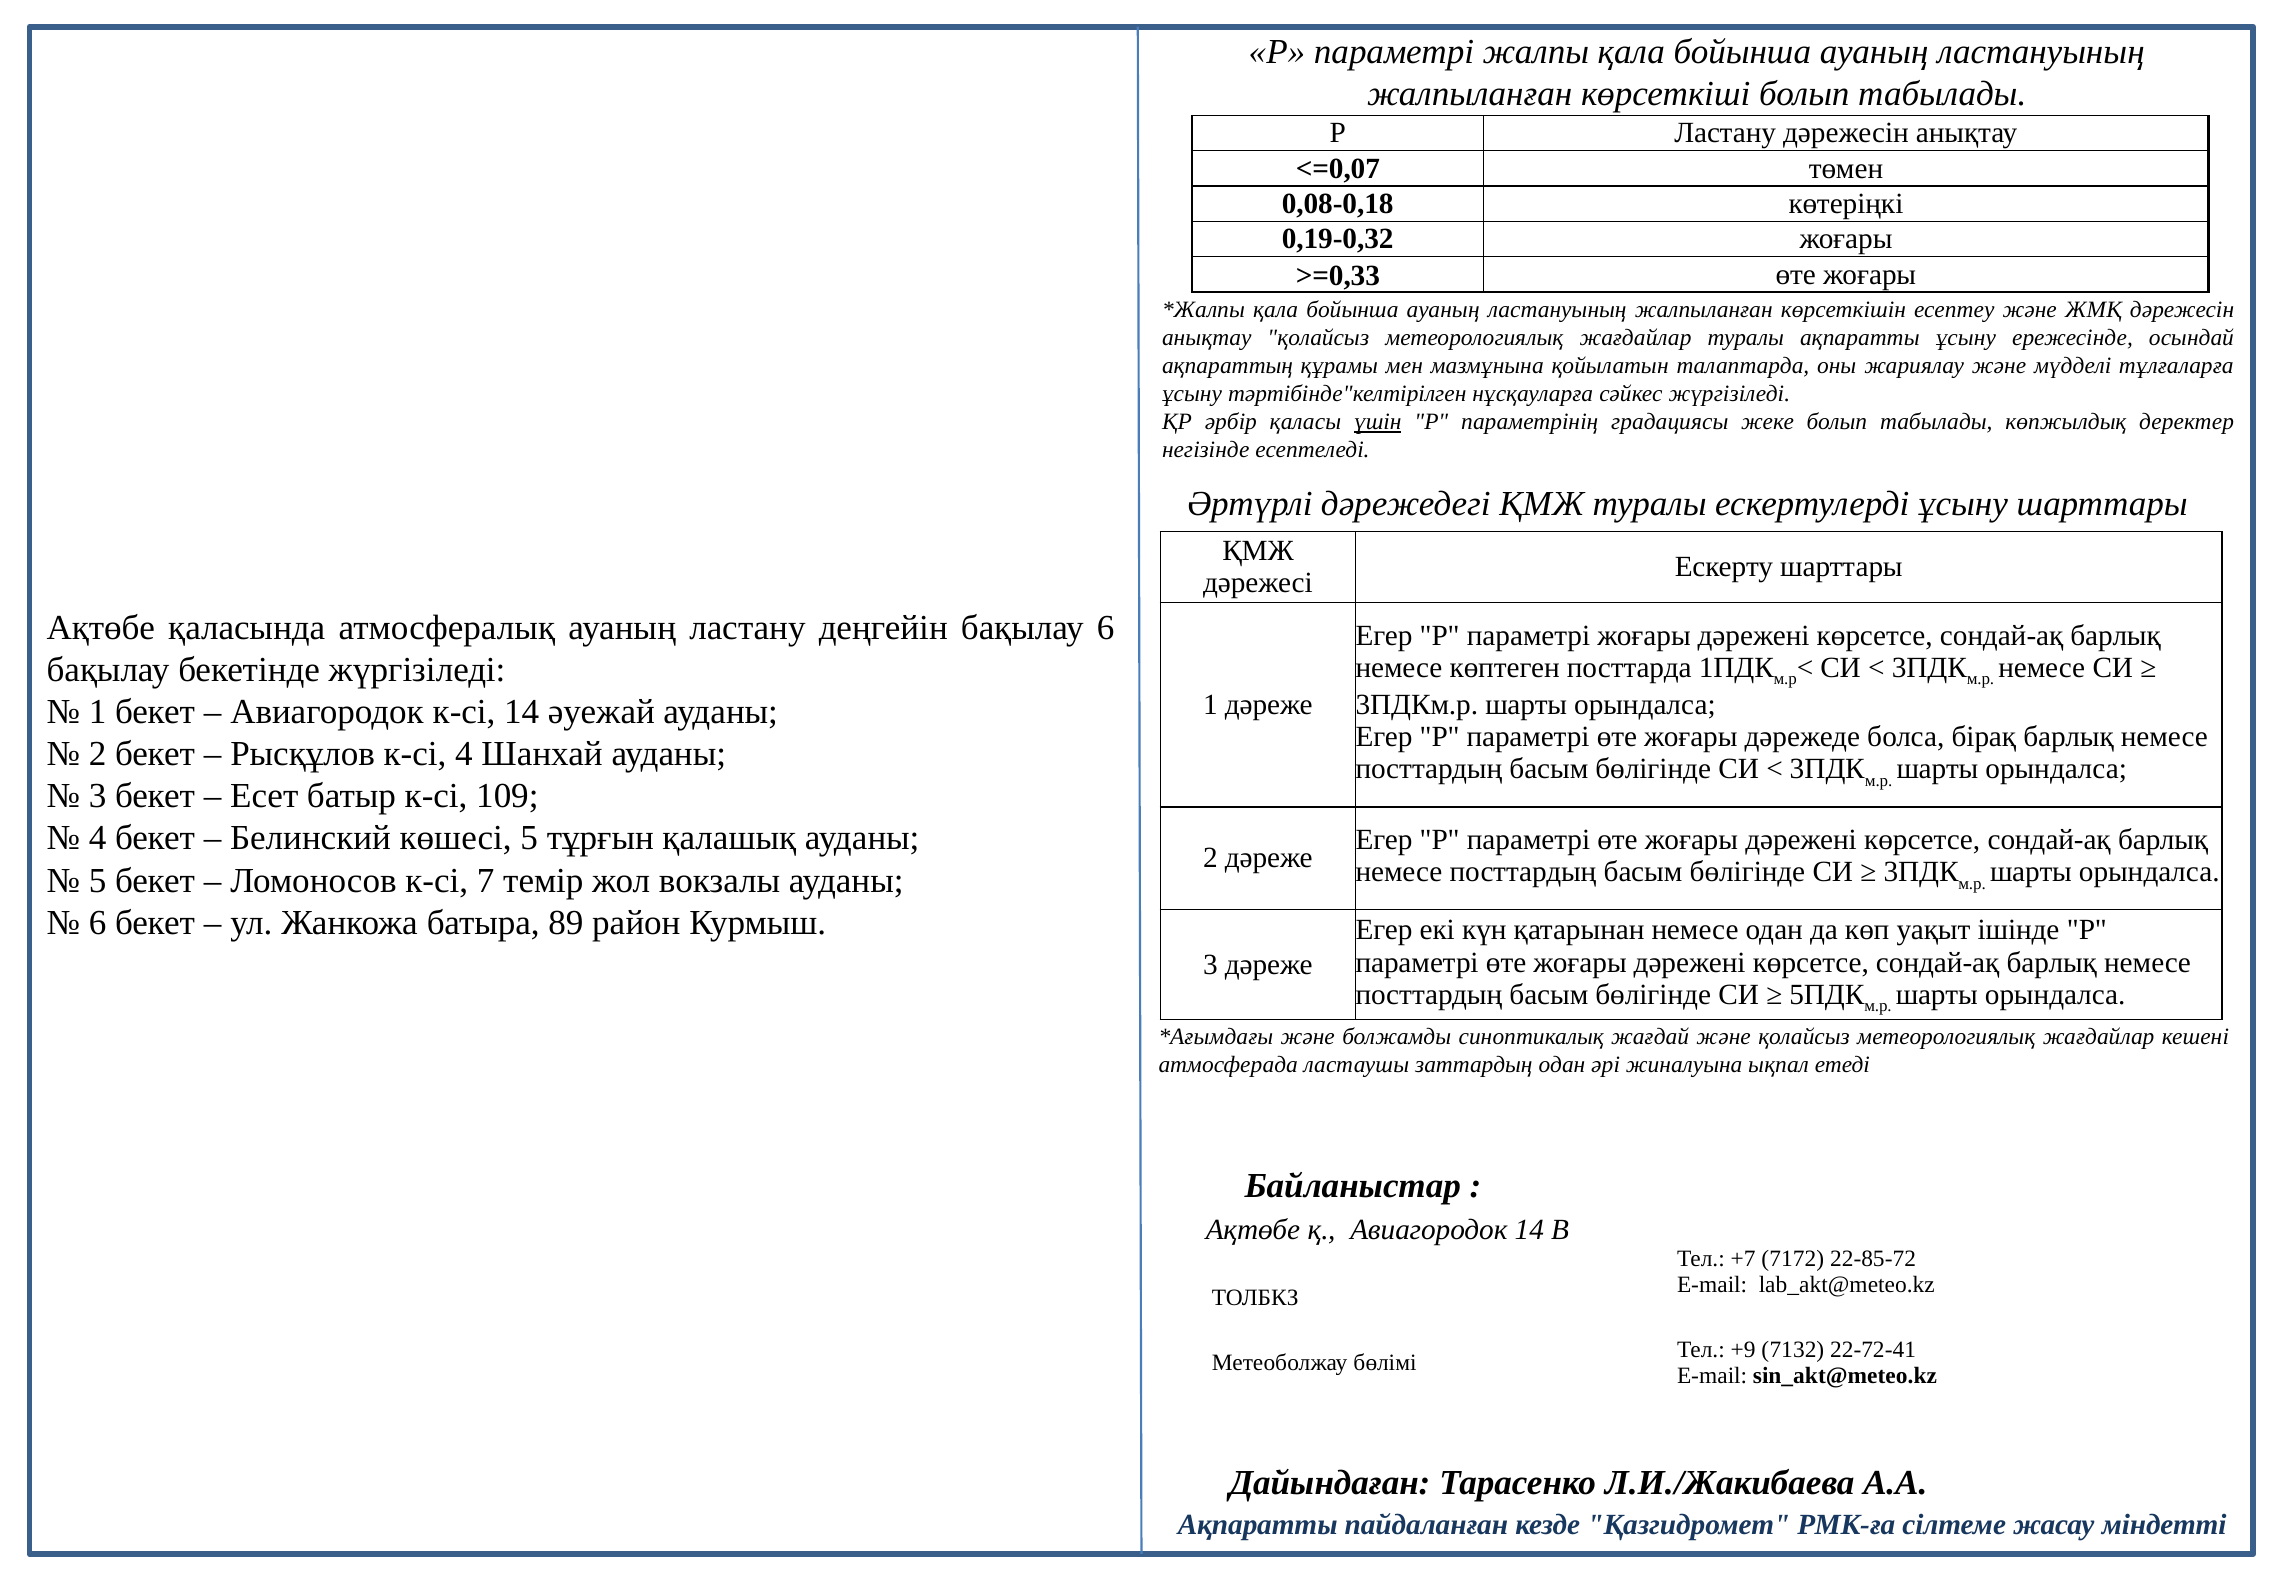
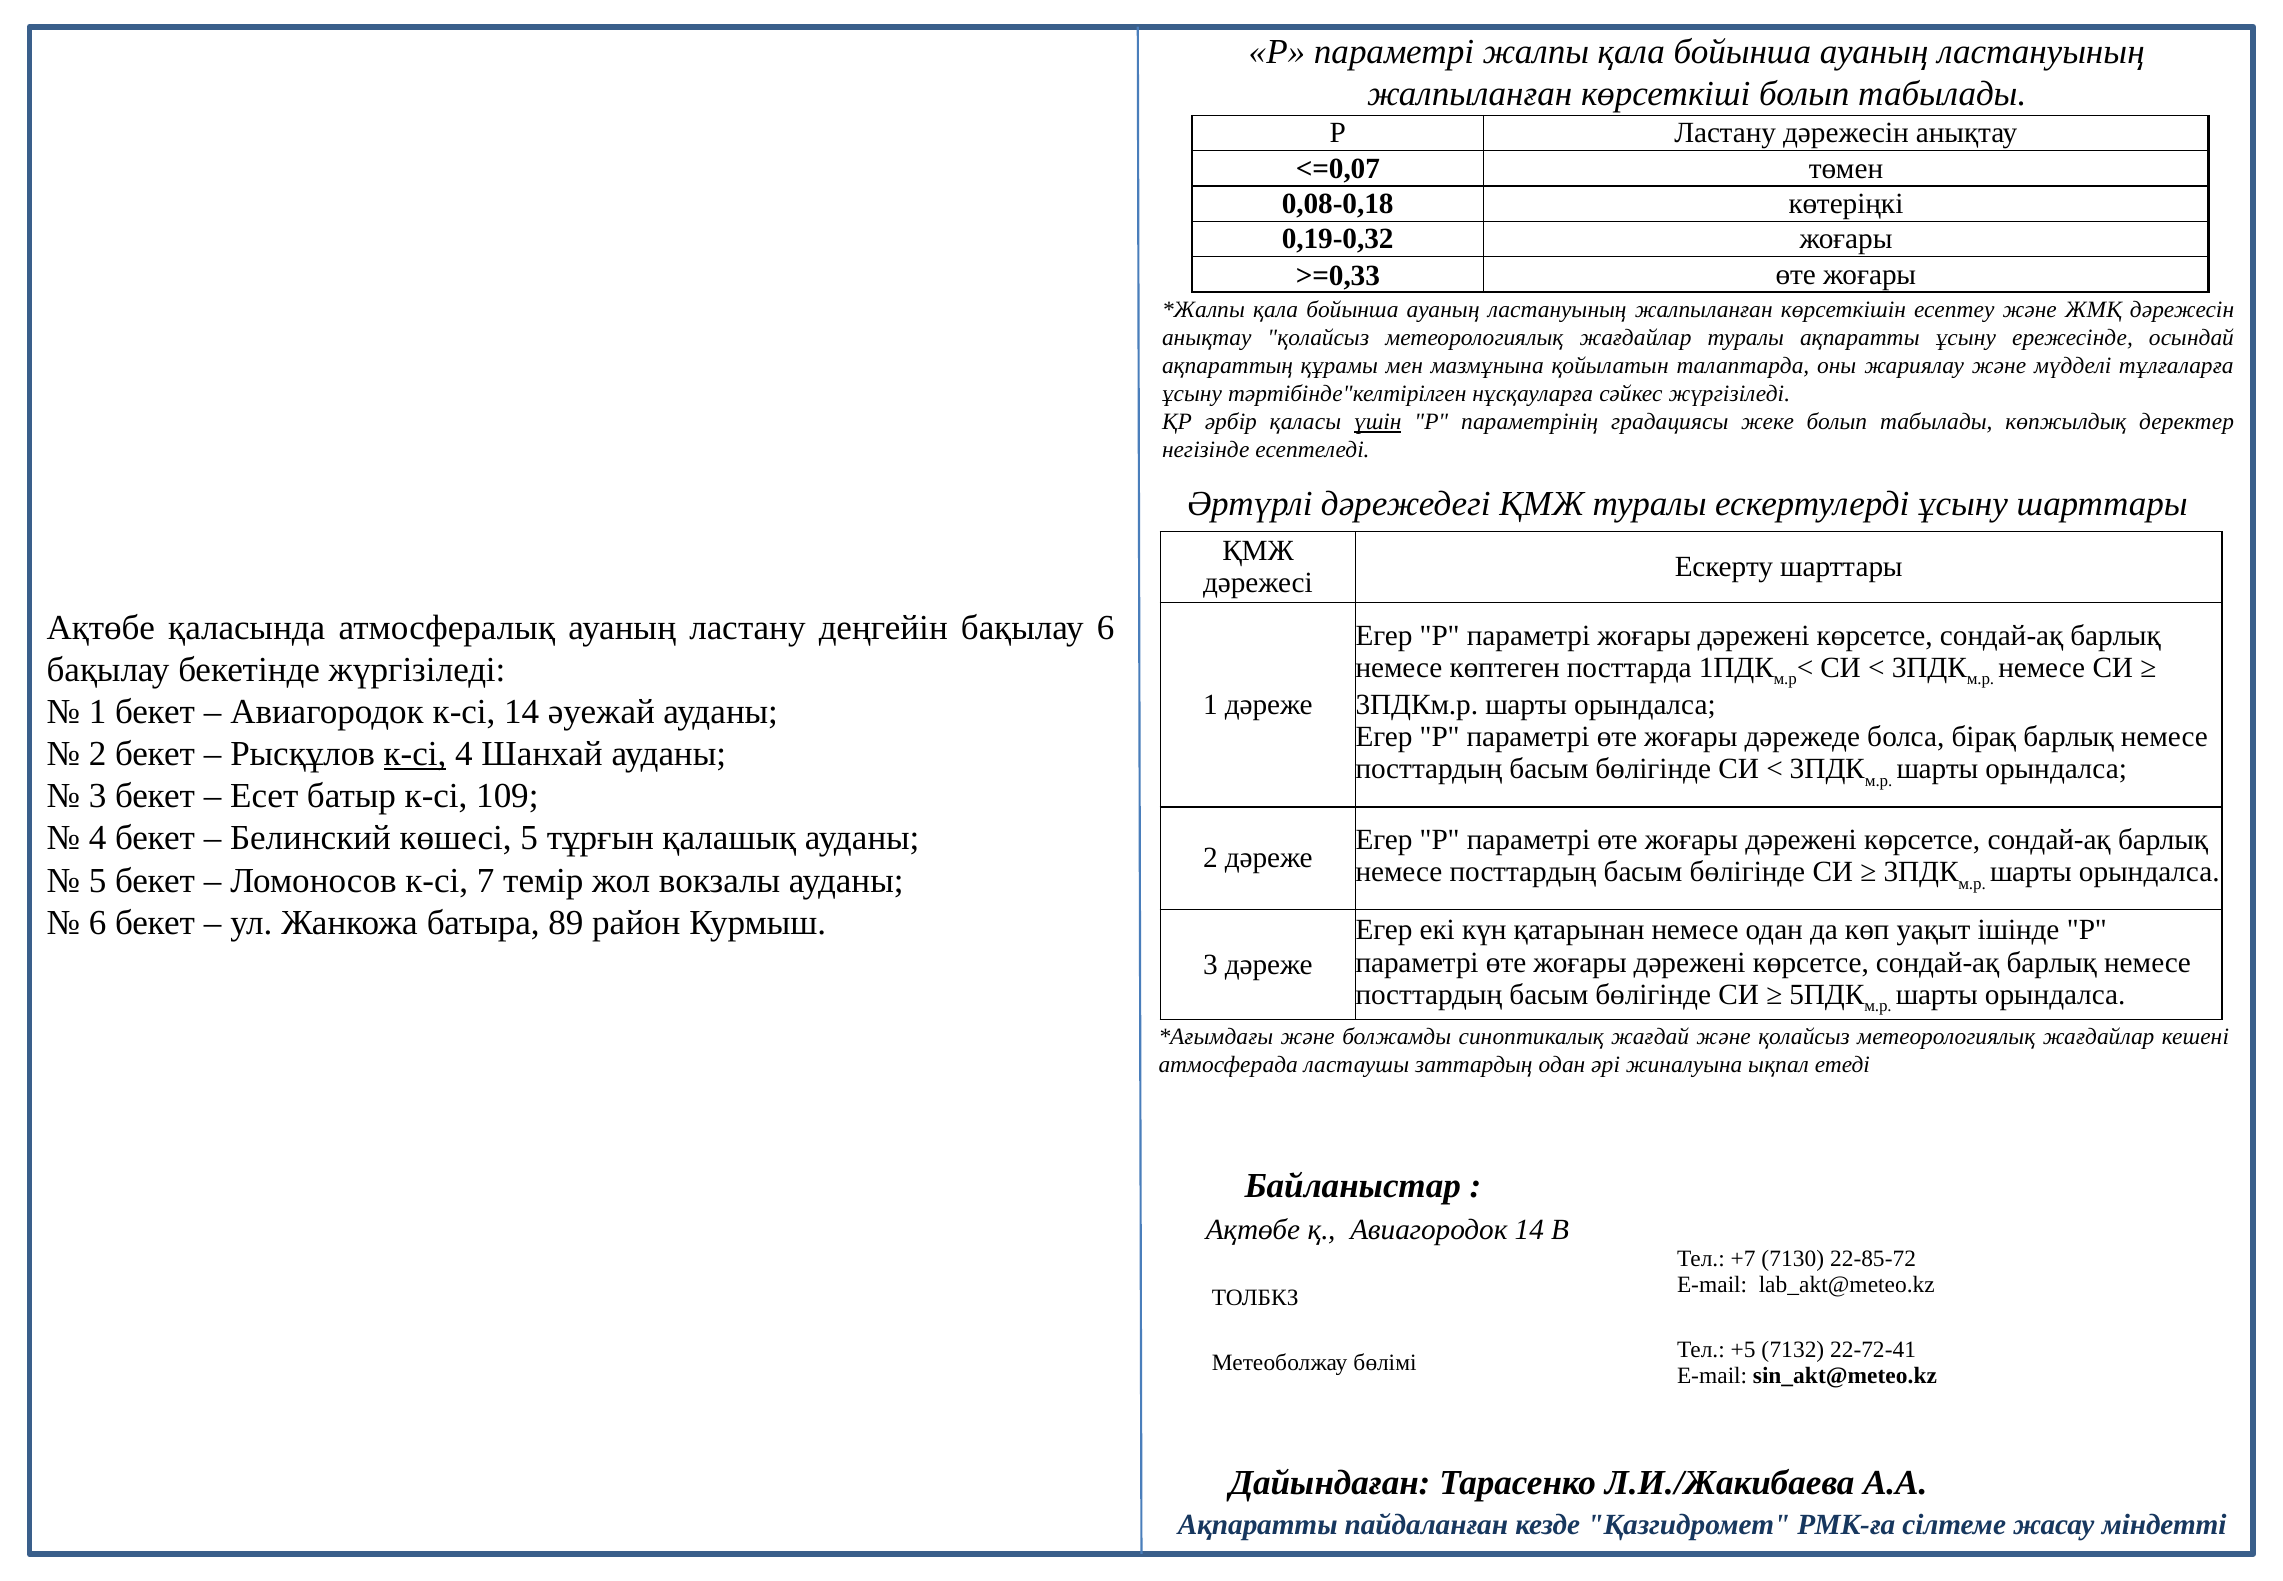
к-сі at (415, 754) underline: none -> present
7172: 7172 -> 7130
+9: +9 -> +5
